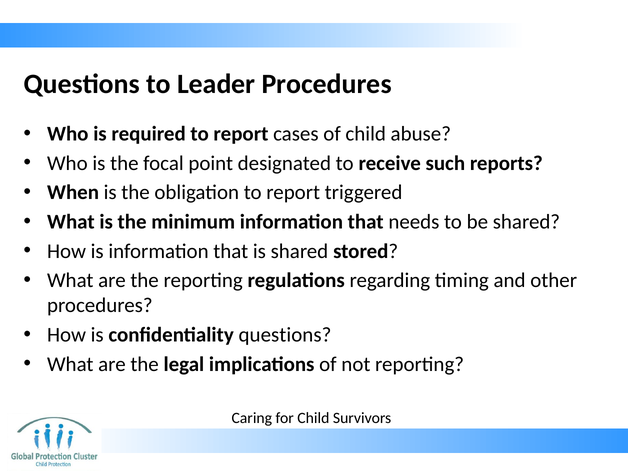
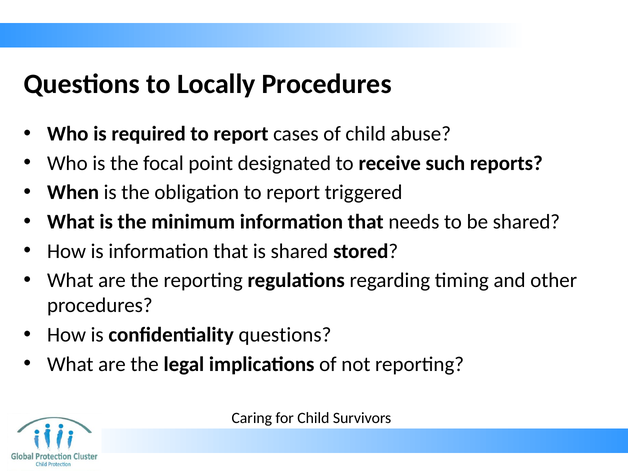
Leader: Leader -> Locally
